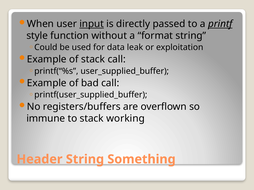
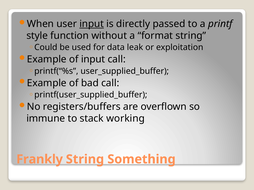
printf underline: present -> none
of stack: stack -> input
Header: Header -> Frankly
